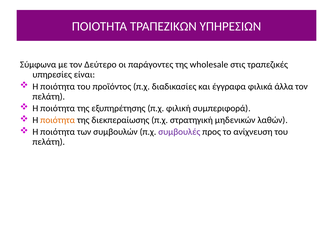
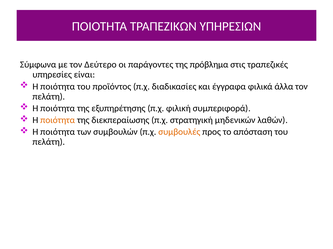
wholesale: wholesale -> πρόβλημα
συμβουλές colour: purple -> orange
ανίχνευση: ανίχνευση -> απόσταση
